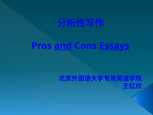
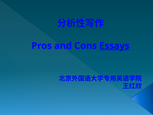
and underline: present -> none
